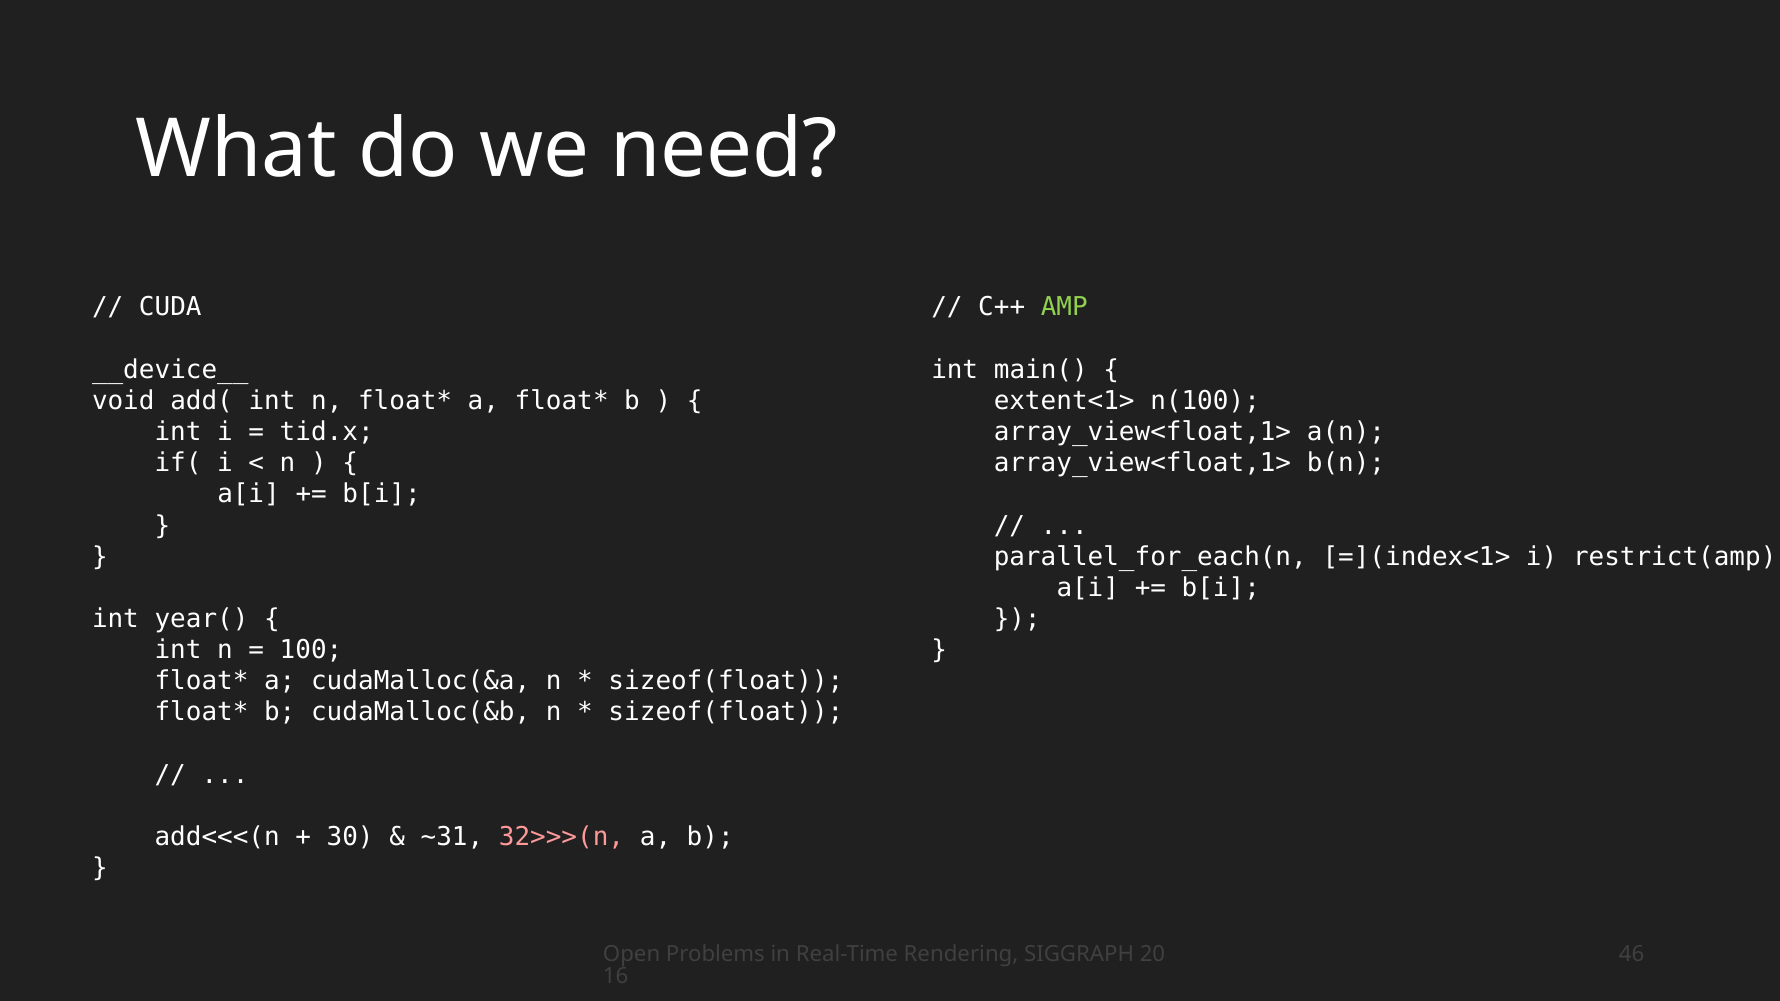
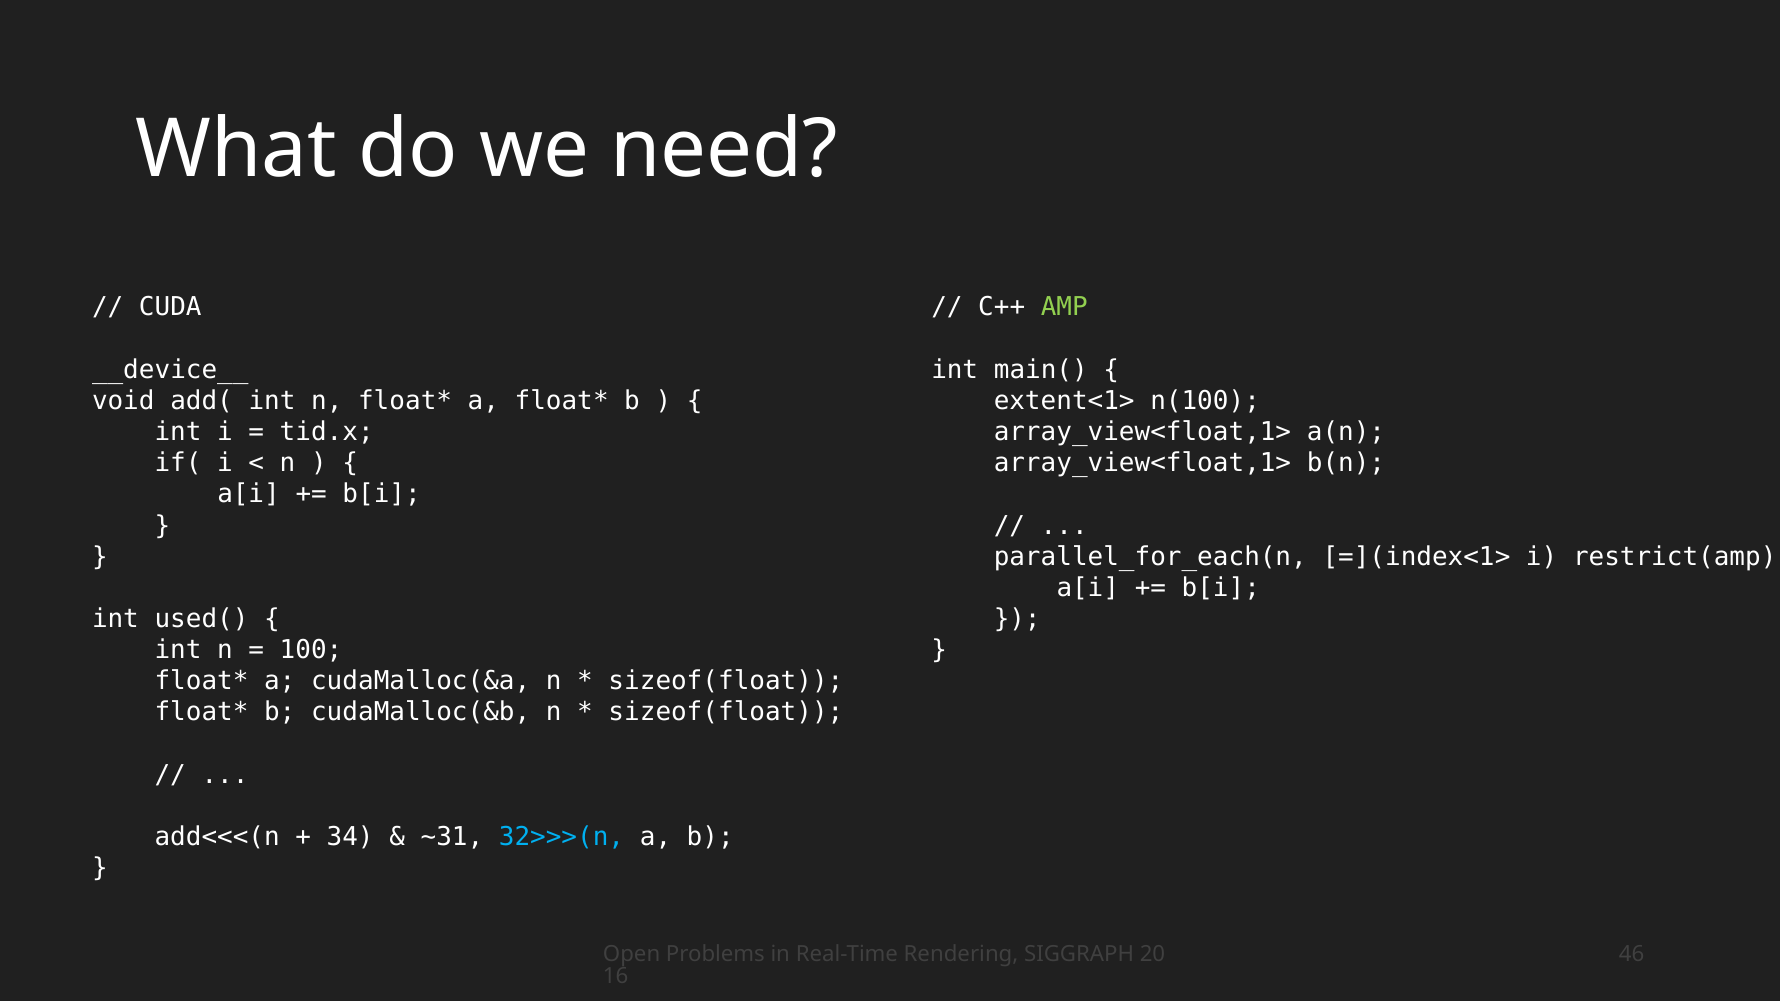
year(: year( -> used(
30: 30 -> 34
32>>>(n colour: pink -> light blue
